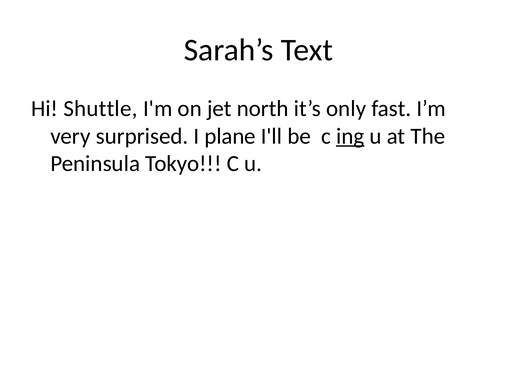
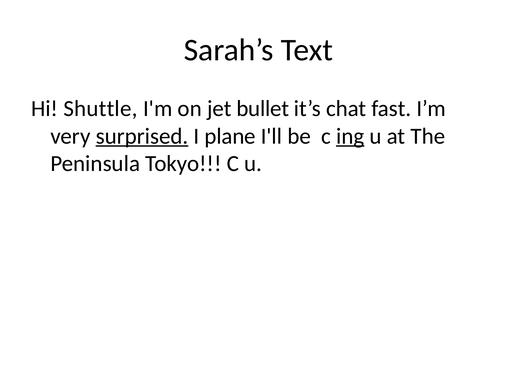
north: north -> bullet
only: only -> chat
surprised underline: none -> present
